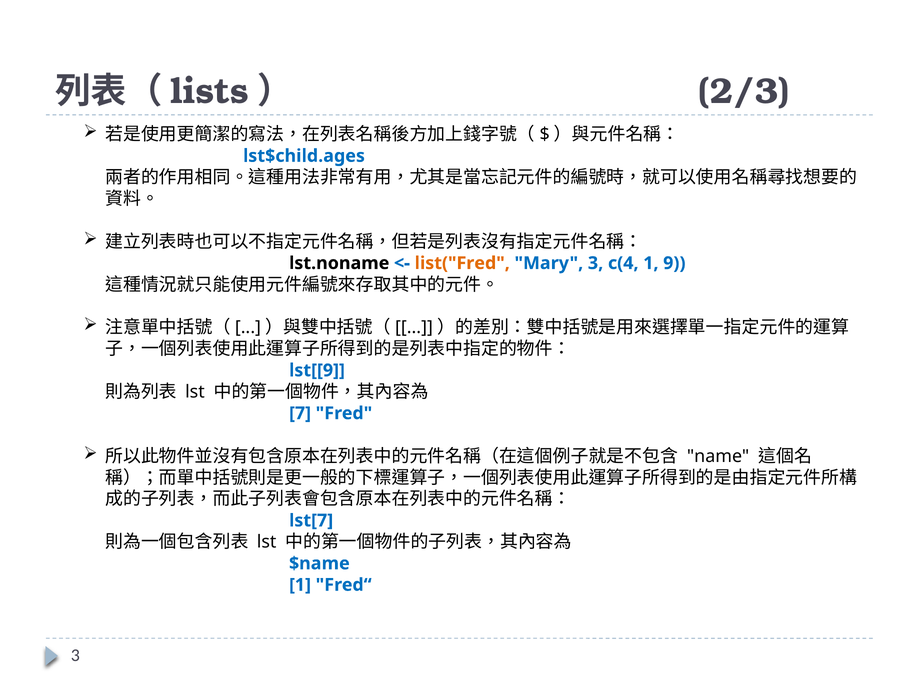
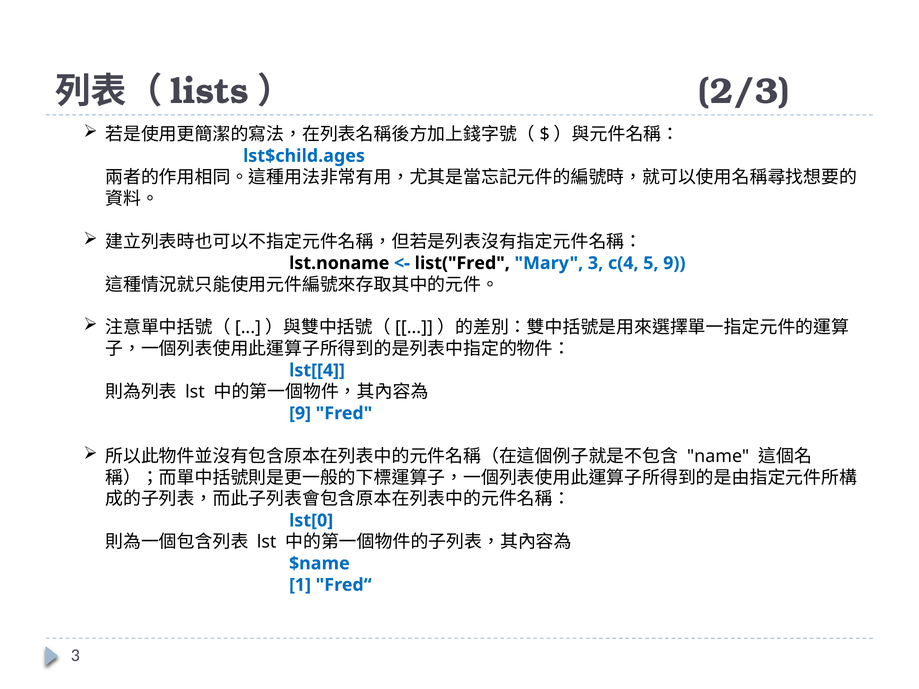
list("Fred colour: orange -> black
c(4 1: 1 -> 5
lst[[9: lst[[9 -> lst[[4
7 at (300, 413): 7 -> 9
lst[7: lst[7 -> lst[0
